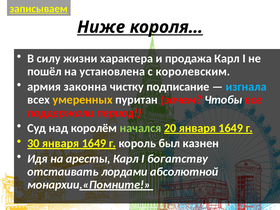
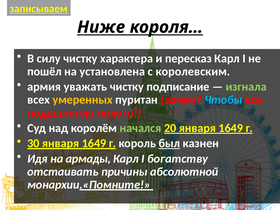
силу жизни: жизни -> чистку
продажа: продажа -> пересказ
законна: законна -> уважать
изгнала colour: light blue -> light green
Чтобы colour: white -> light blue
период: период -> налоги
был underline: none -> present
аресты: аресты -> армады
лордами: лордами -> причины
